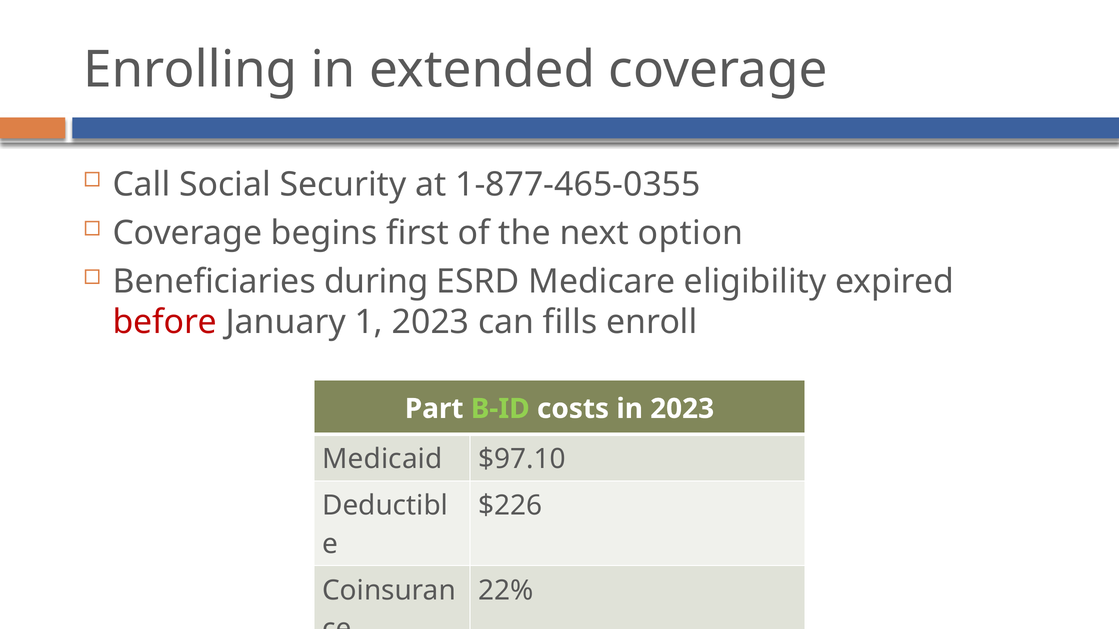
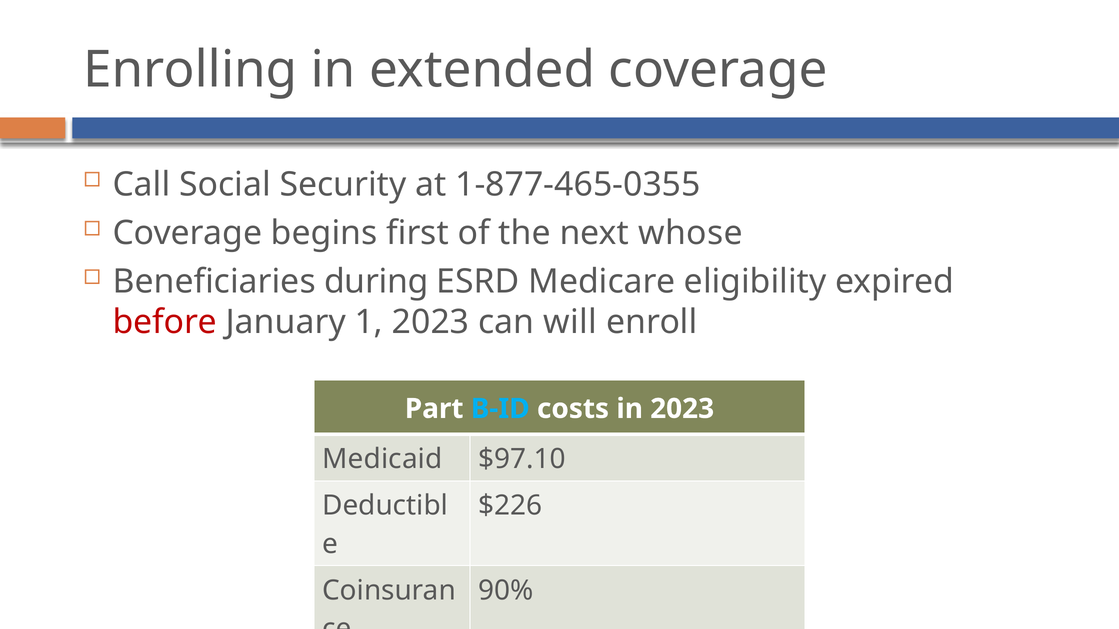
option: option -> whose
fills: fills -> will
B-ID colour: light green -> light blue
22%: 22% -> 90%
